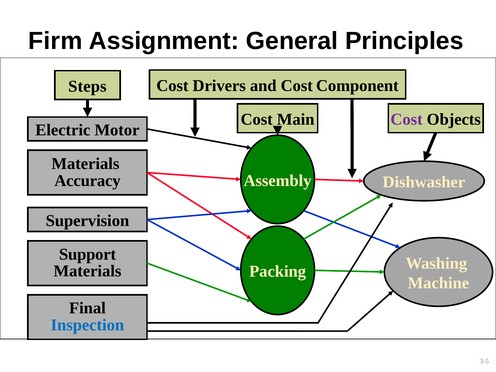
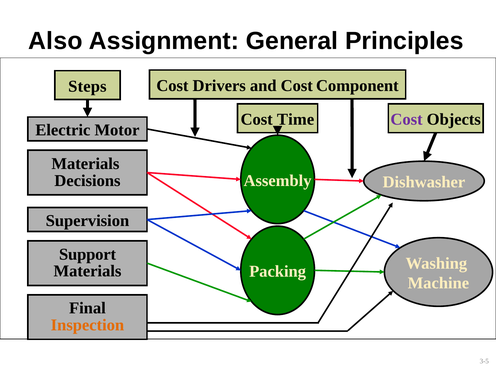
Firm: Firm -> Also
Main: Main -> Time
Accuracy: Accuracy -> Decisions
Inspection colour: blue -> orange
